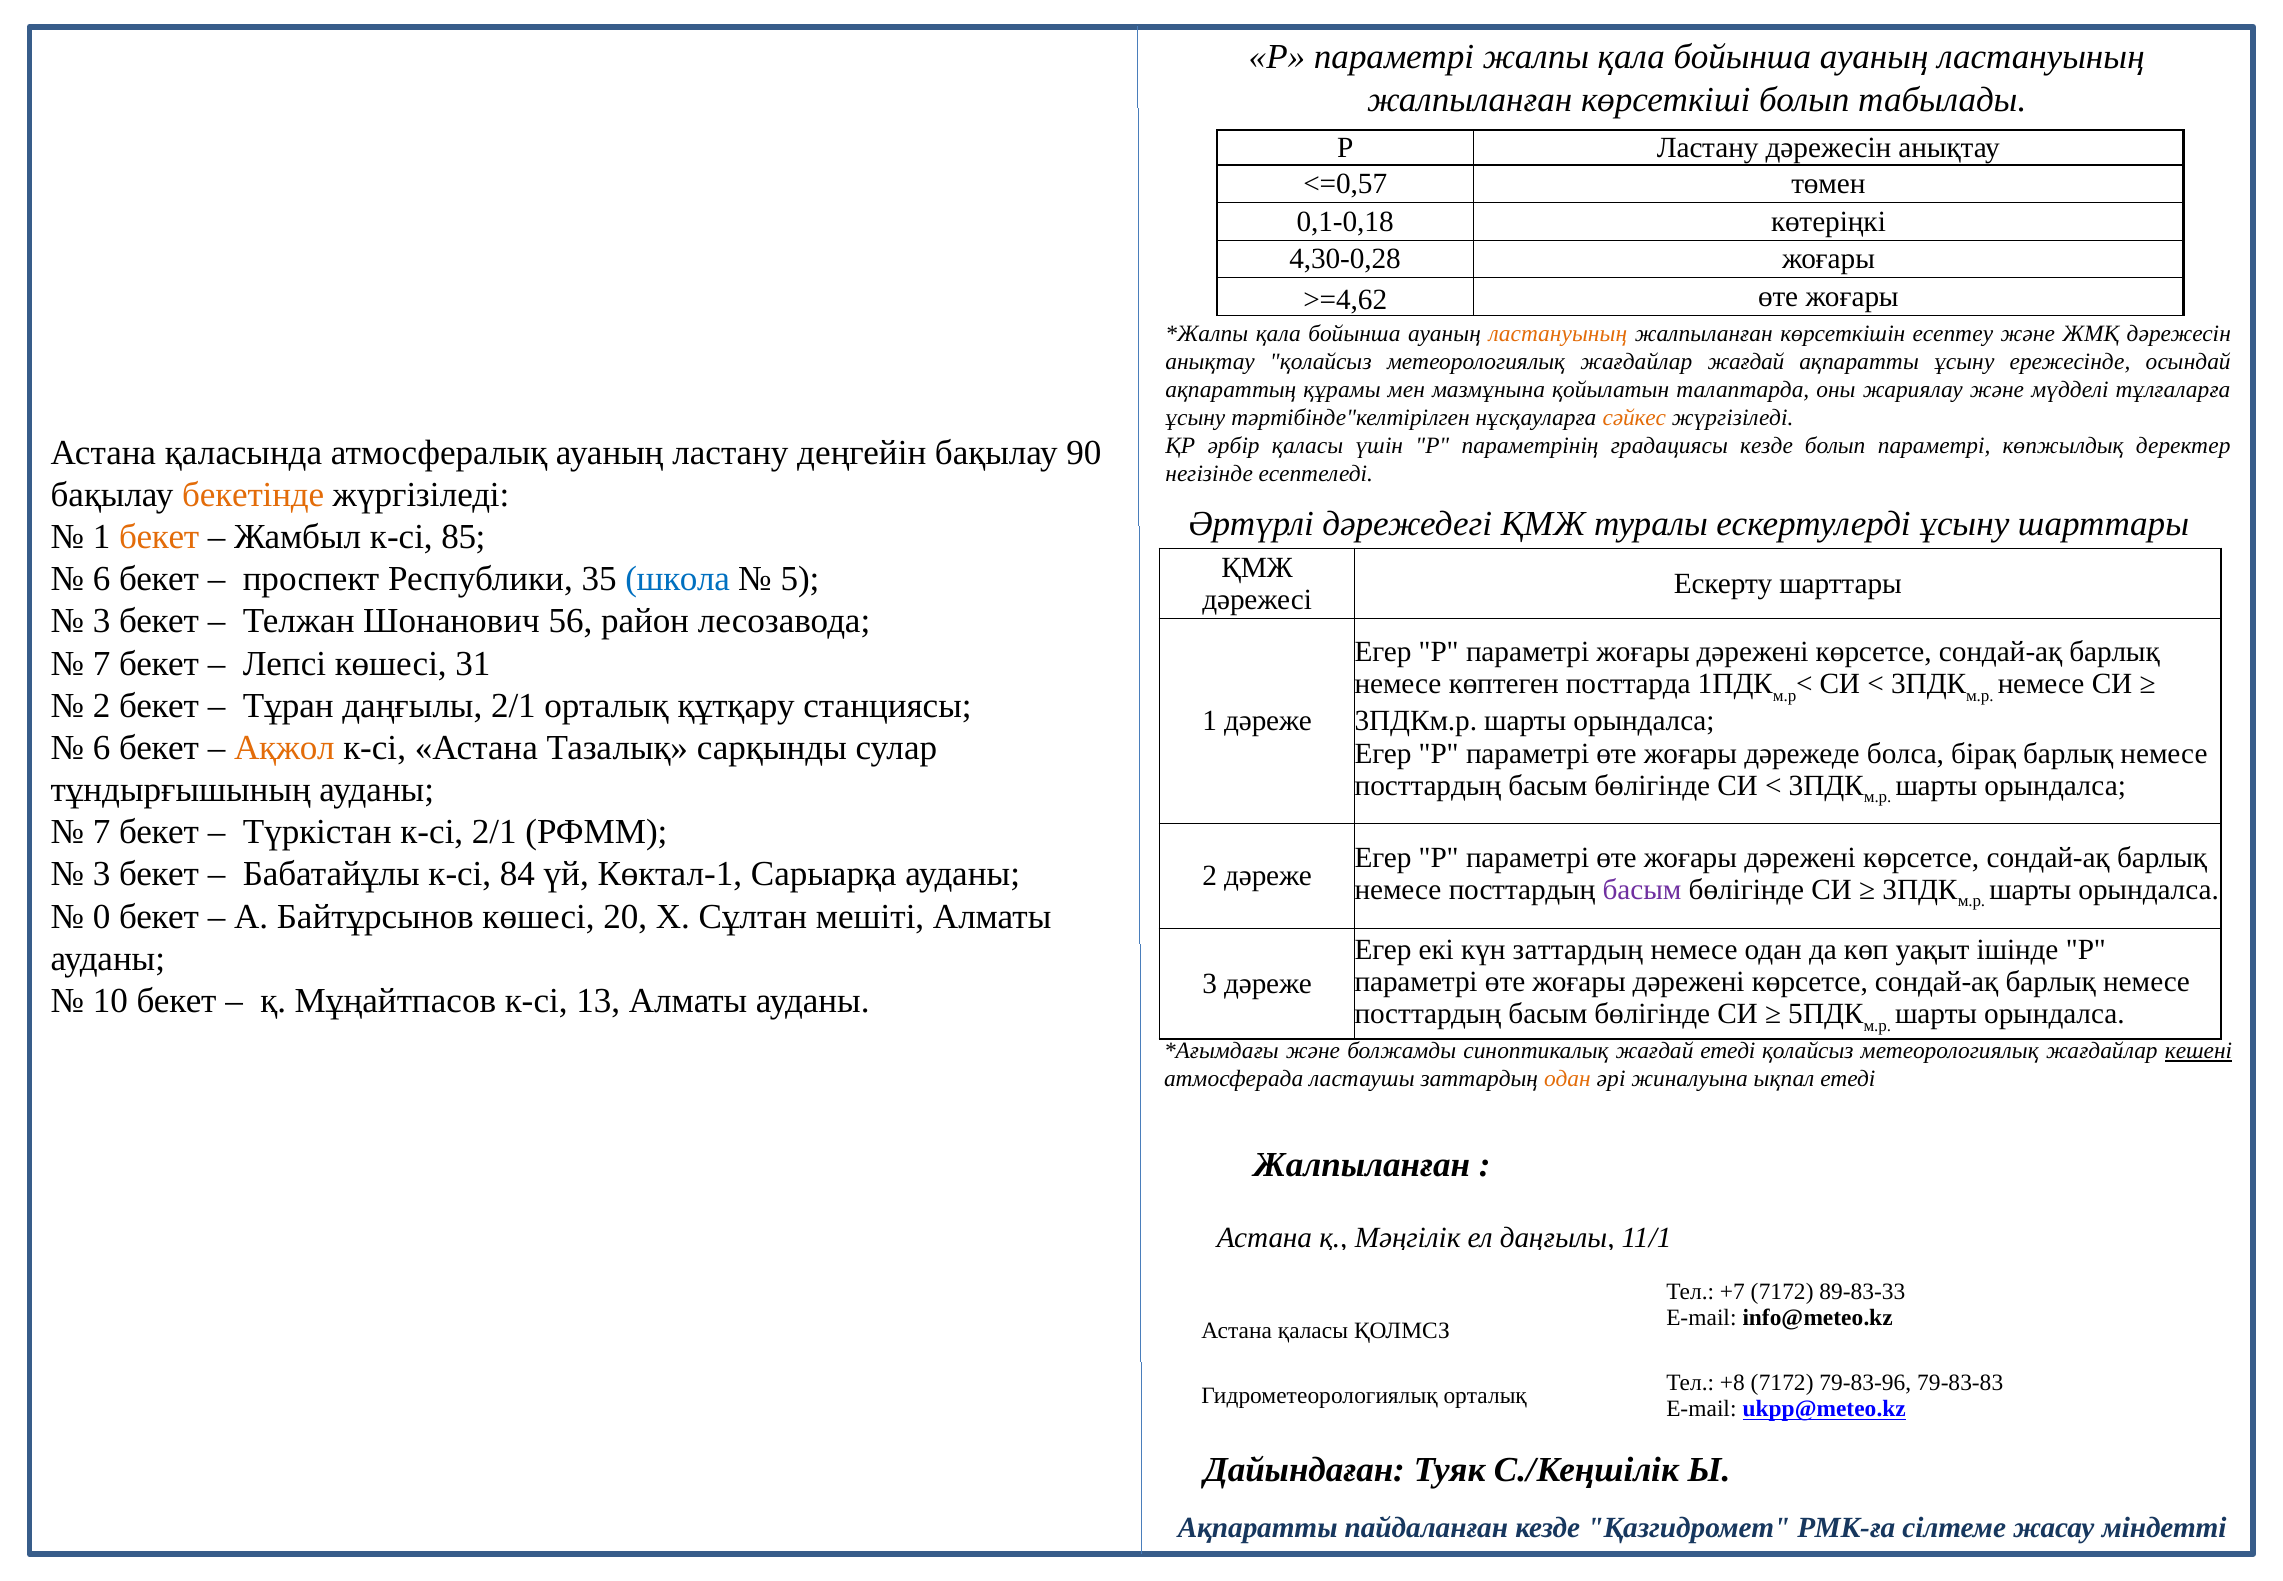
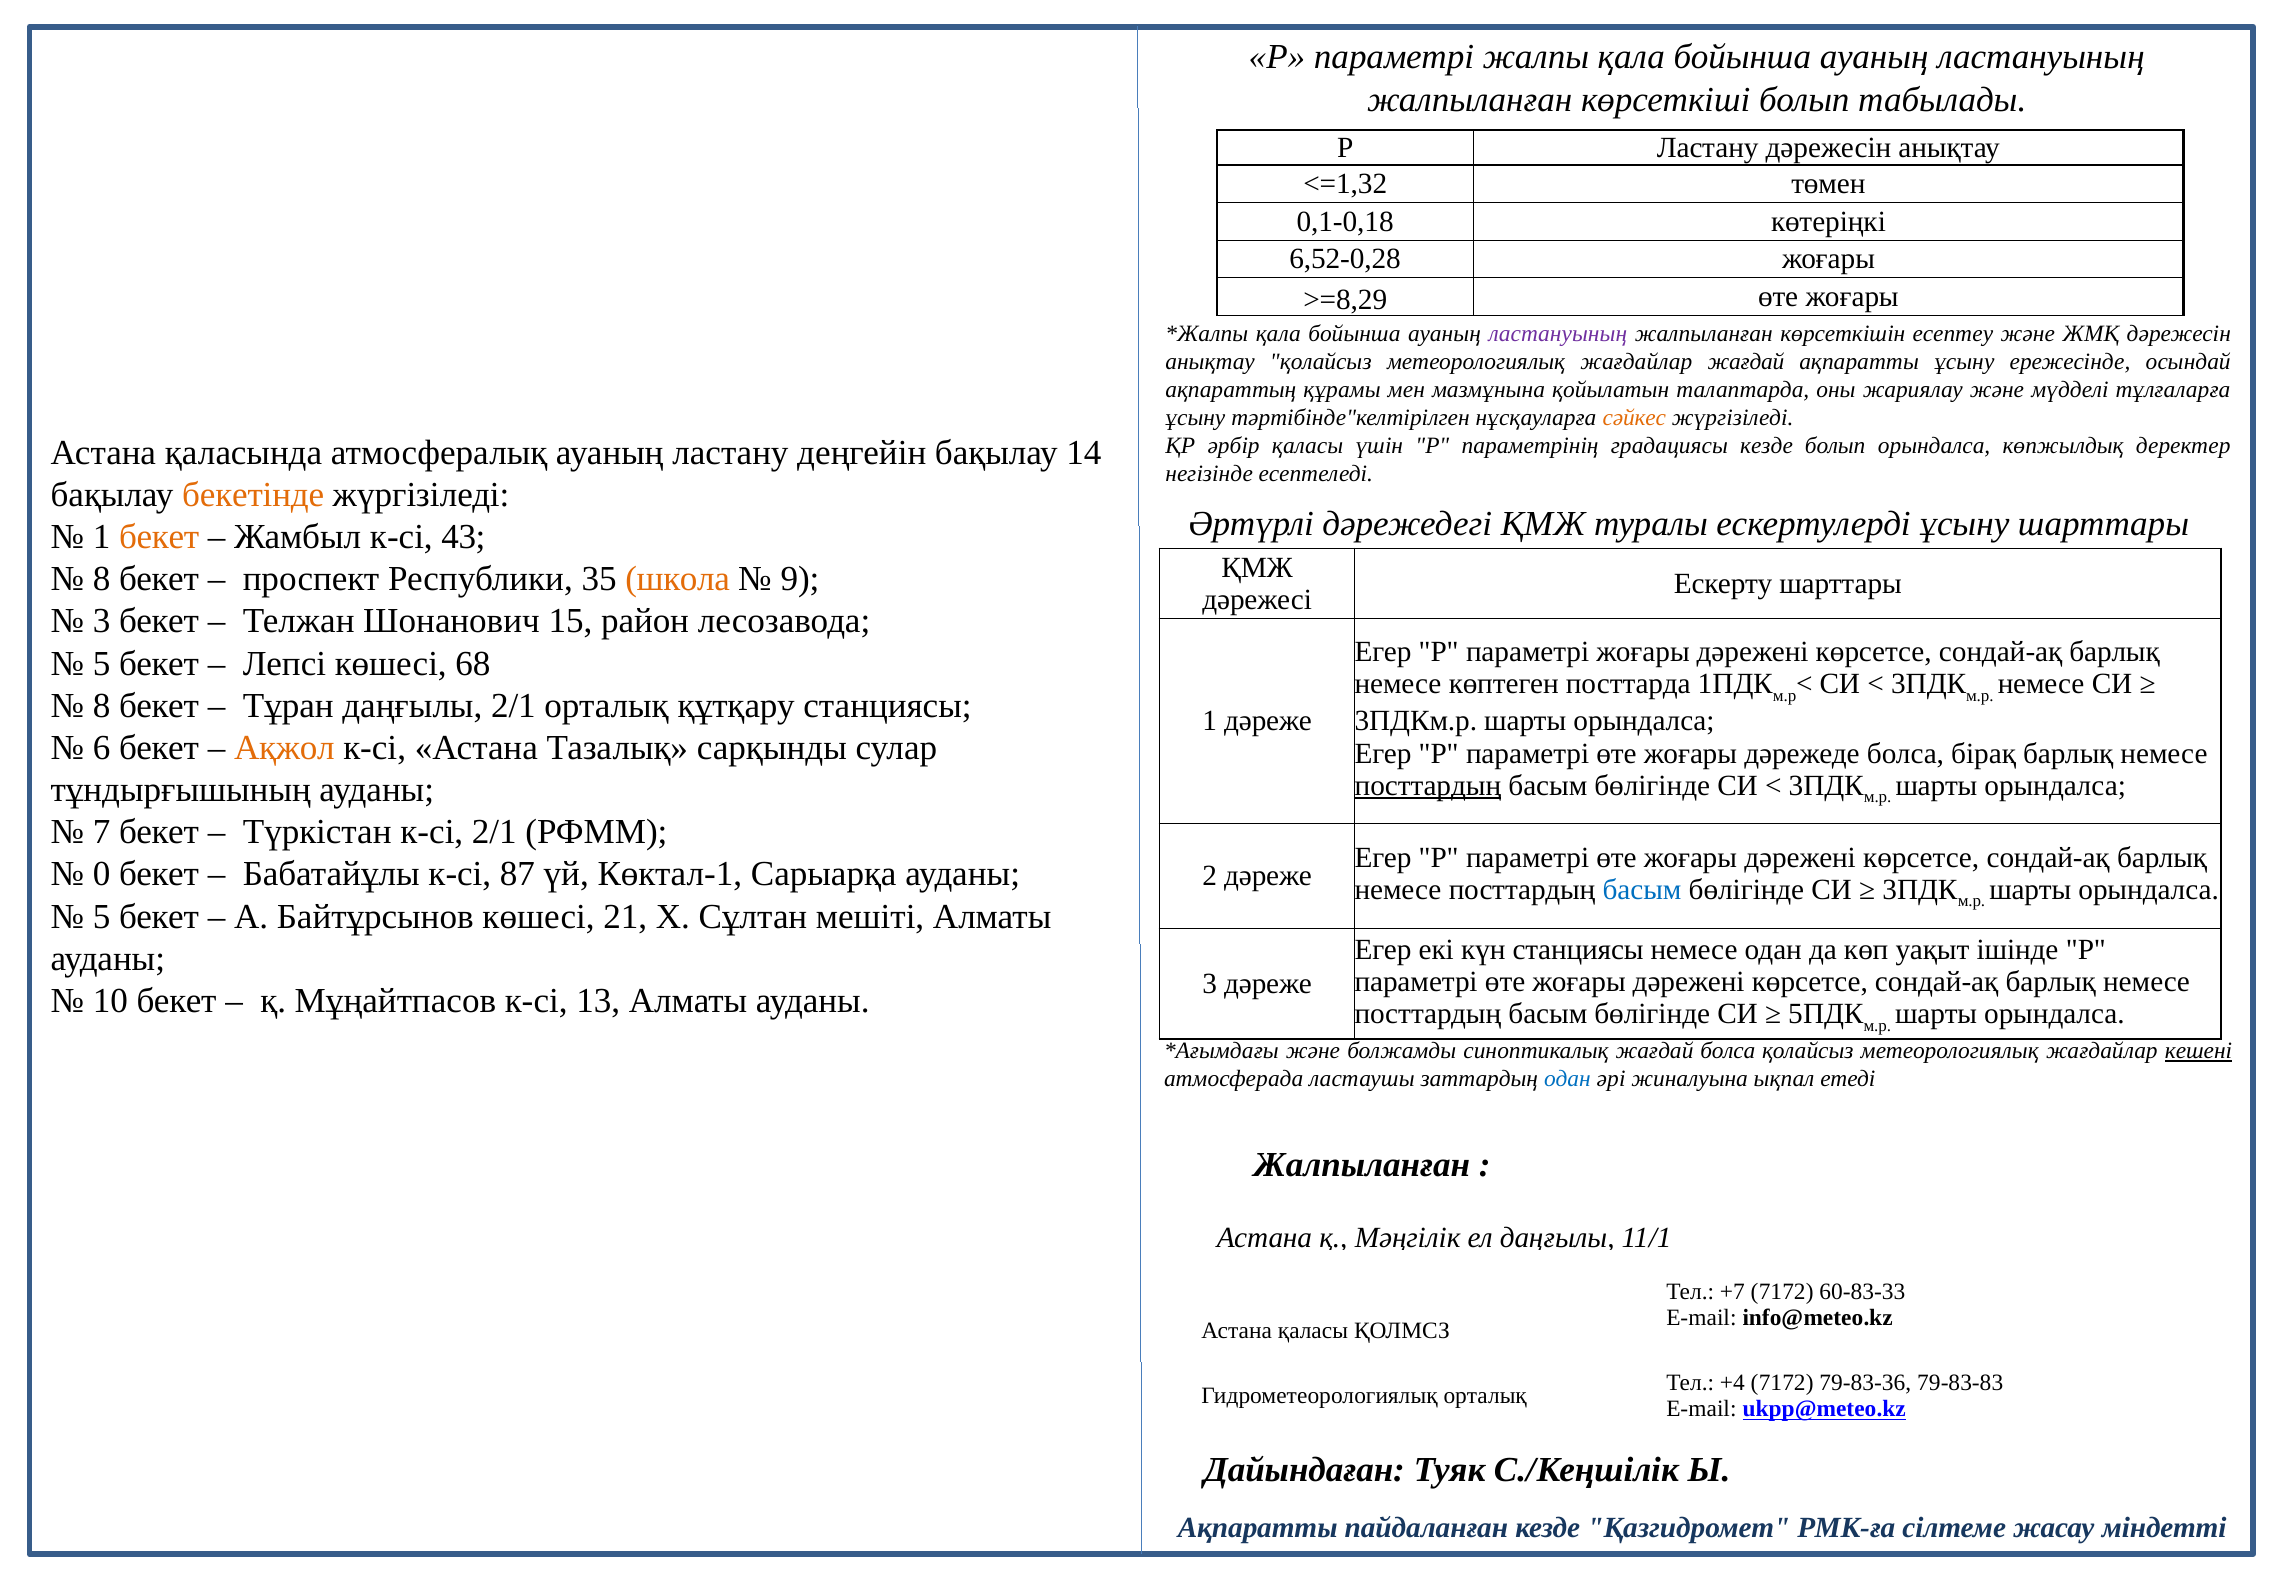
<=0,57: <=0,57 -> <=1,32
4,30-0,28: 4,30-0,28 -> 6,52-0,28
>=4,62: >=4,62 -> >=8,29
ластануының at (1558, 334) colour: orange -> purple
болып параметрі: параметрі -> орындалса
90: 90 -> 14
85: 85 -> 43
6 at (102, 579): 6 -> 8
школа colour: blue -> orange
5: 5 -> 9
56: 56 -> 15
7 at (102, 663): 7 -> 5
31: 31 -> 68
2 at (102, 705): 2 -> 8
посттардың at (1428, 785) underline: none -> present
3 at (102, 874): 3 -> 0
84: 84 -> 87
басым at (1642, 890) colour: purple -> blue
0 at (102, 916): 0 -> 5
20: 20 -> 21
күн заттардың: заттардың -> станциясы
жағдай етеді: етеді -> болса
одан at (1567, 1079) colour: orange -> blue
89-83-33: 89-83-33 -> 60-83-33
+8: +8 -> +4
79-83-96: 79-83-96 -> 79-83-36
